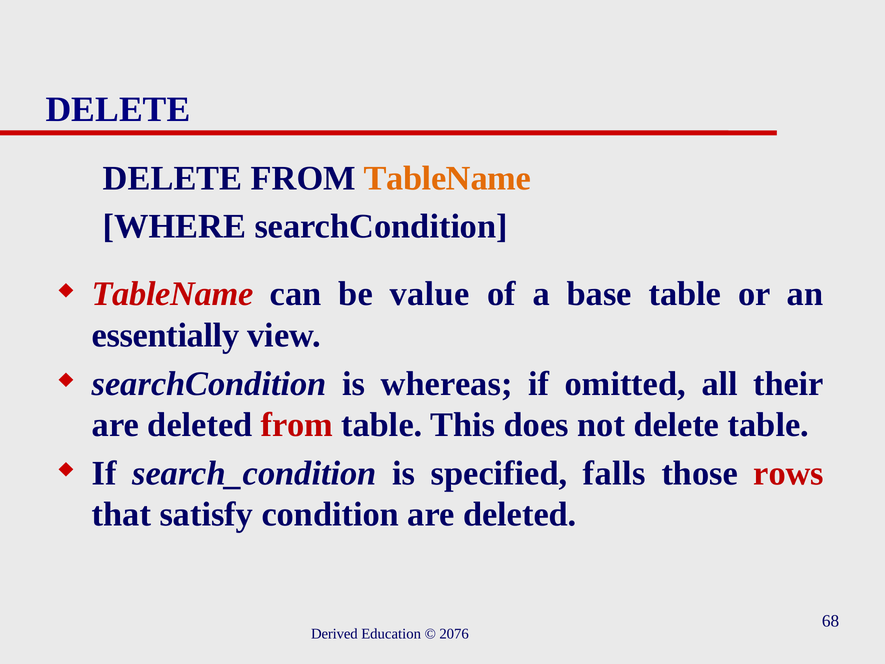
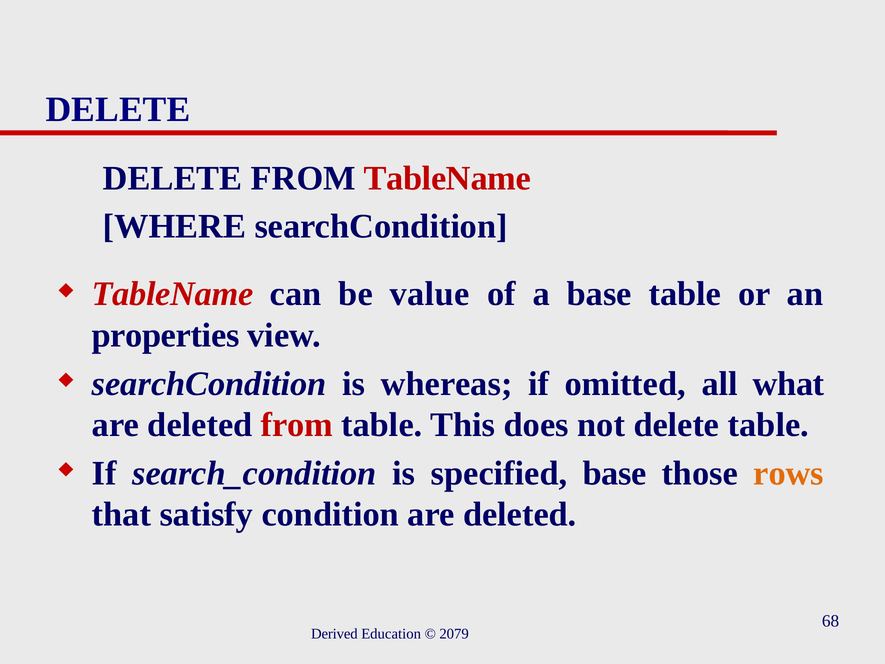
TableName at (447, 178) colour: orange -> red
essentially: essentially -> properties
their: their -> what
specified falls: falls -> base
rows colour: red -> orange
2076: 2076 -> 2079
